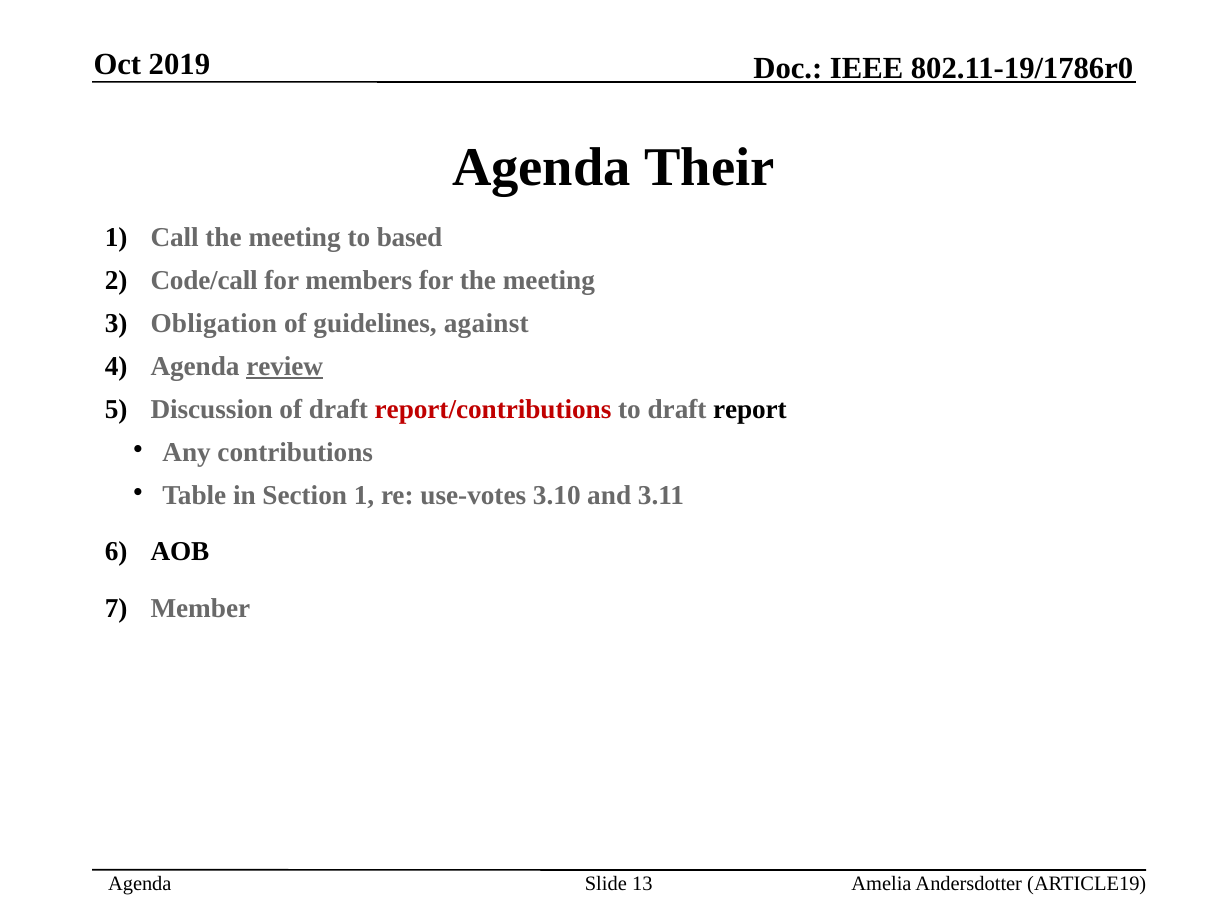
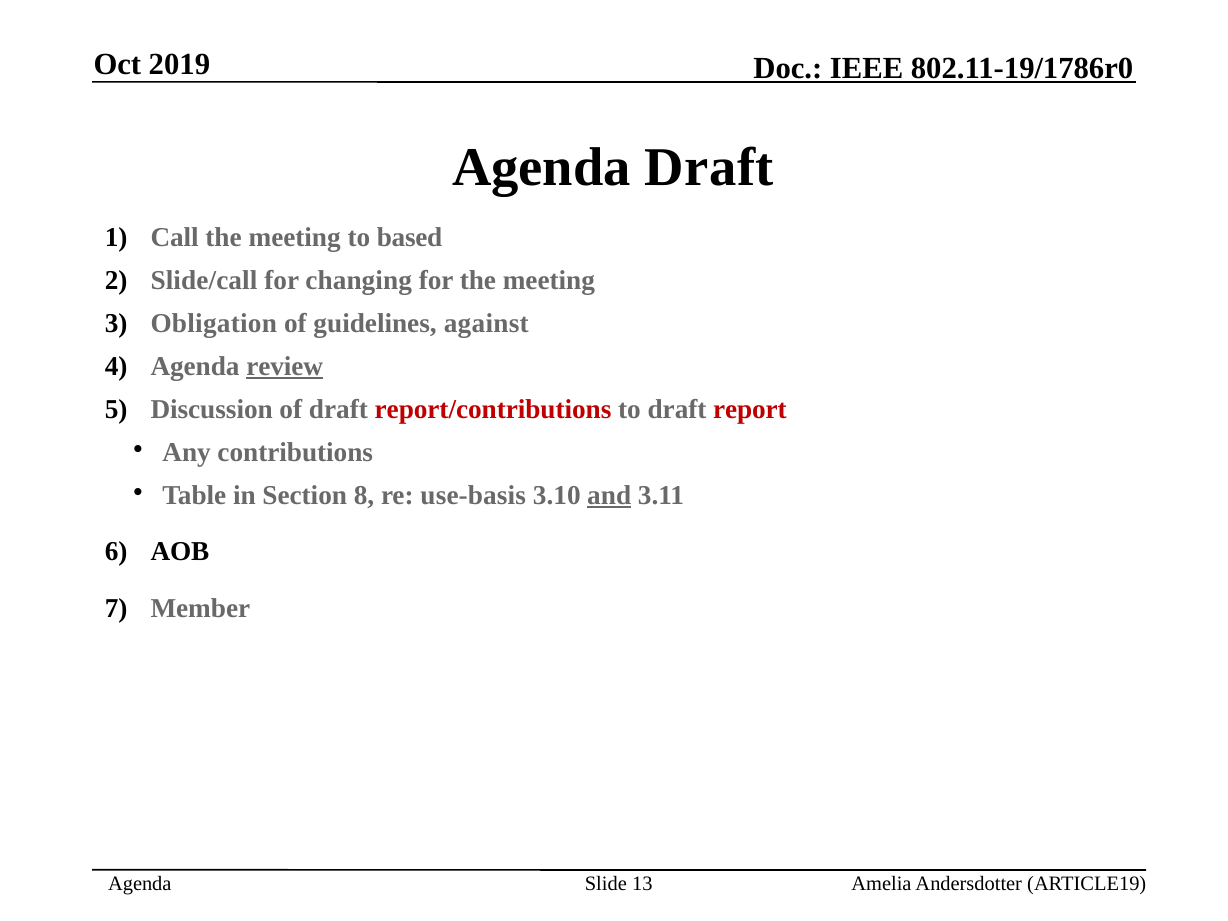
Agenda Their: Their -> Draft
Code/call: Code/call -> Slide/call
members: members -> changing
report colour: black -> red
Section 1: 1 -> 8
use-votes: use-votes -> use-basis
and underline: none -> present
